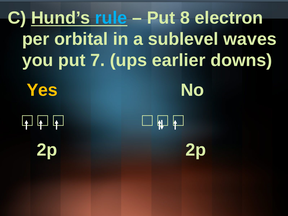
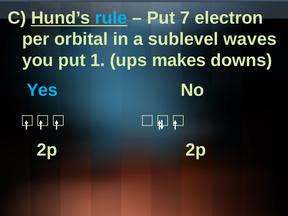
8: 8 -> 7
7: 7 -> 1
earlier: earlier -> makes
Yes colour: yellow -> light blue
